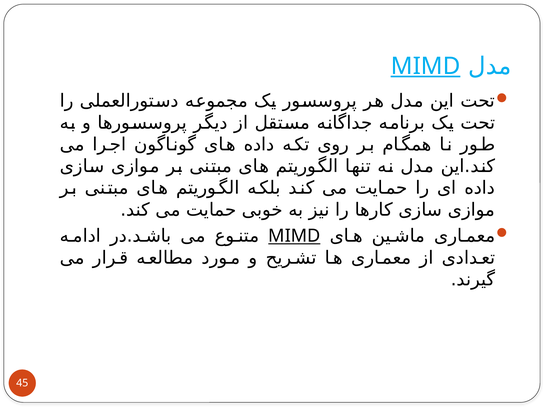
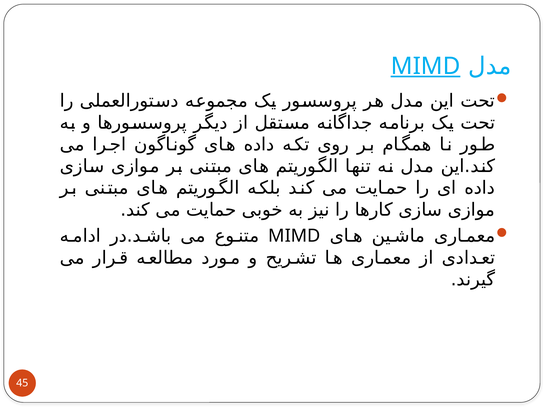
MIMD at (294, 236) underline: present -> none
